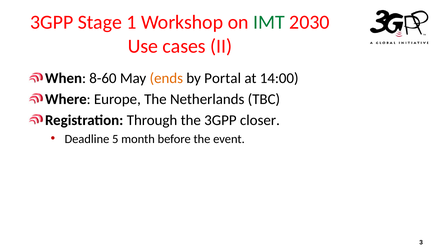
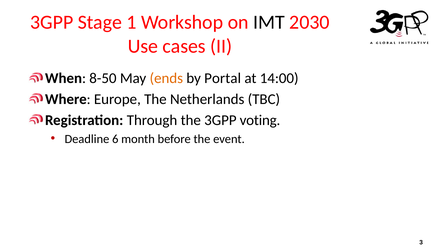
IMT colour: green -> black
8-60: 8-60 -> 8-50
closer: closer -> voting
5: 5 -> 6
